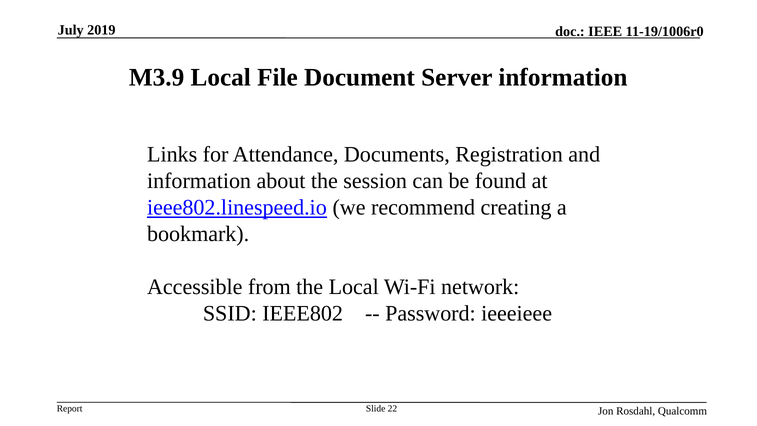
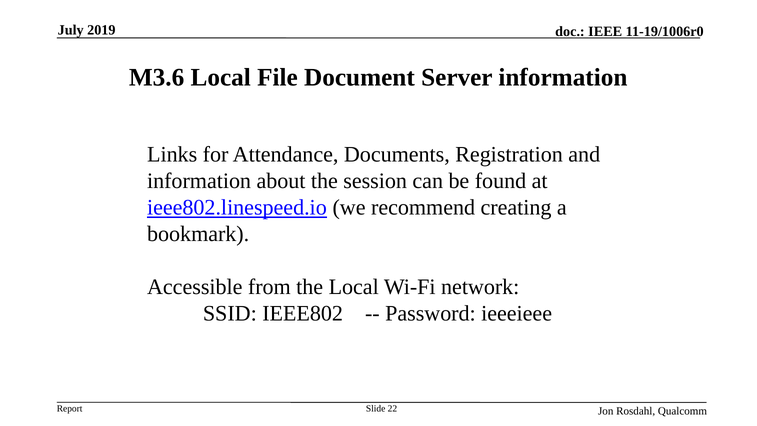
M3.9: M3.9 -> M3.6
